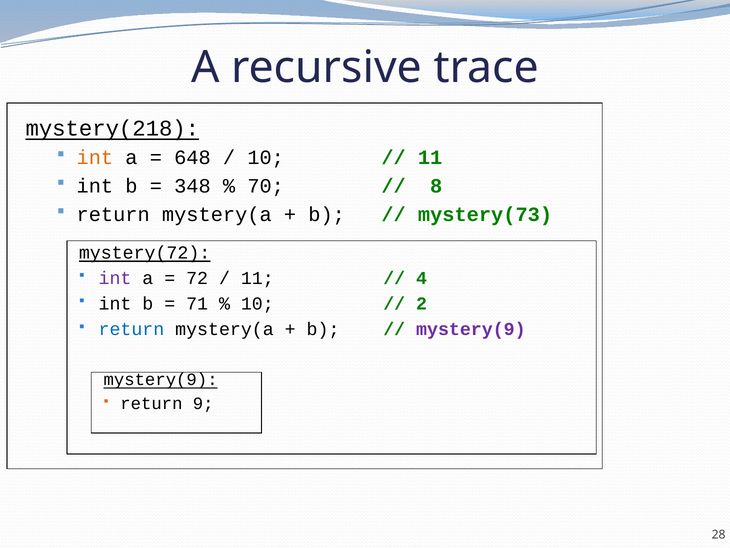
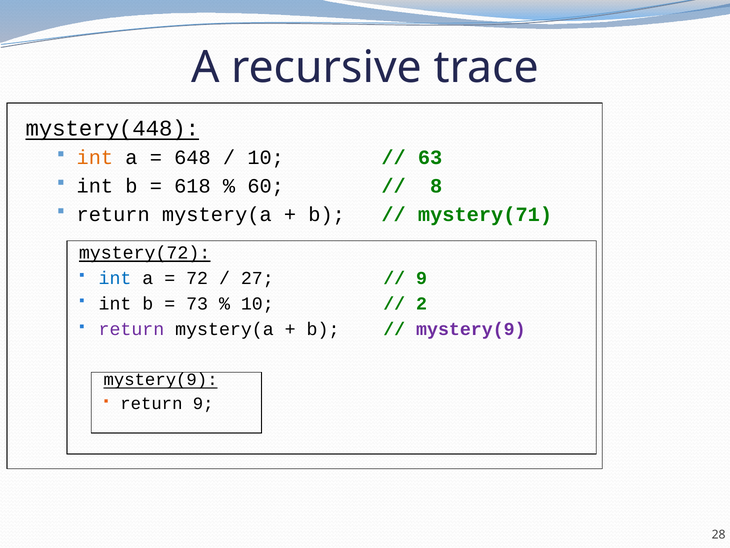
mystery(218: mystery(218 -> mystery(448
11 at (430, 158): 11 -> 63
348: 348 -> 618
70: 70 -> 60
mystery(73: mystery(73 -> mystery(71
int at (115, 278) colour: purple -> blue
11 at (257, 278): 11 -> 27
4 at (422, 278): 4 -> 9
71: 71 -> 73
return at (131, 329) colour: blue -> purple
